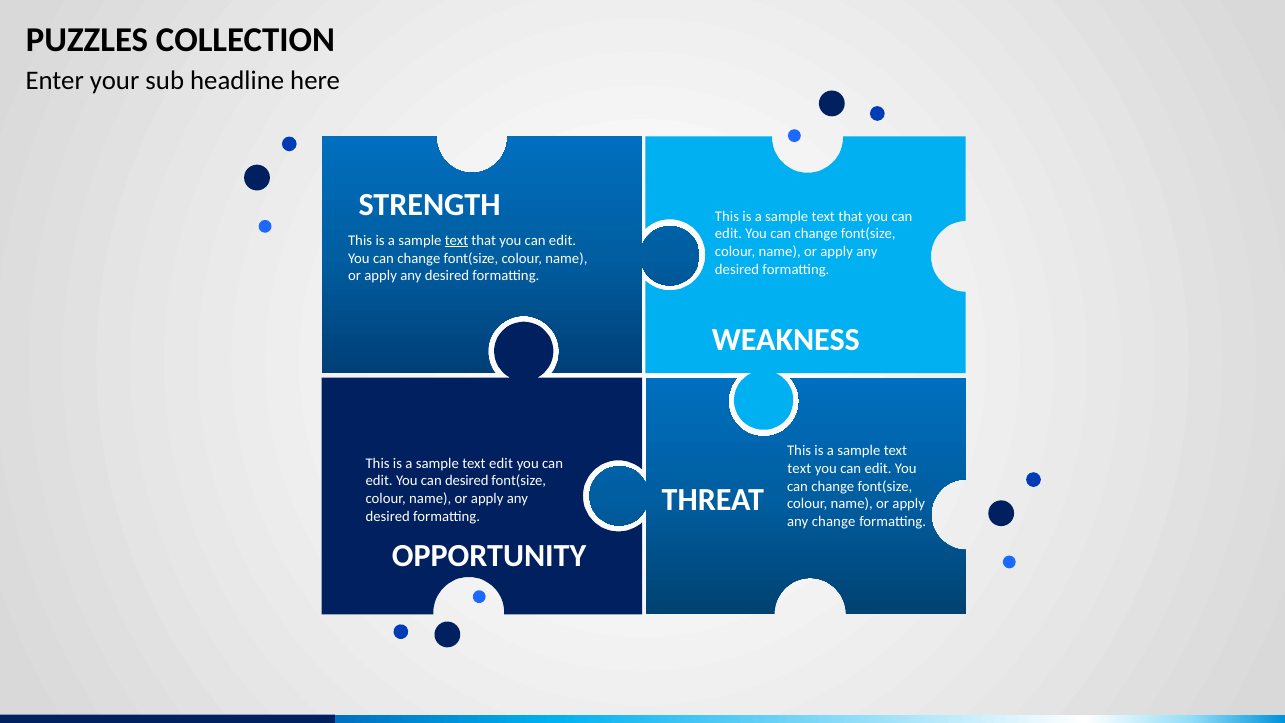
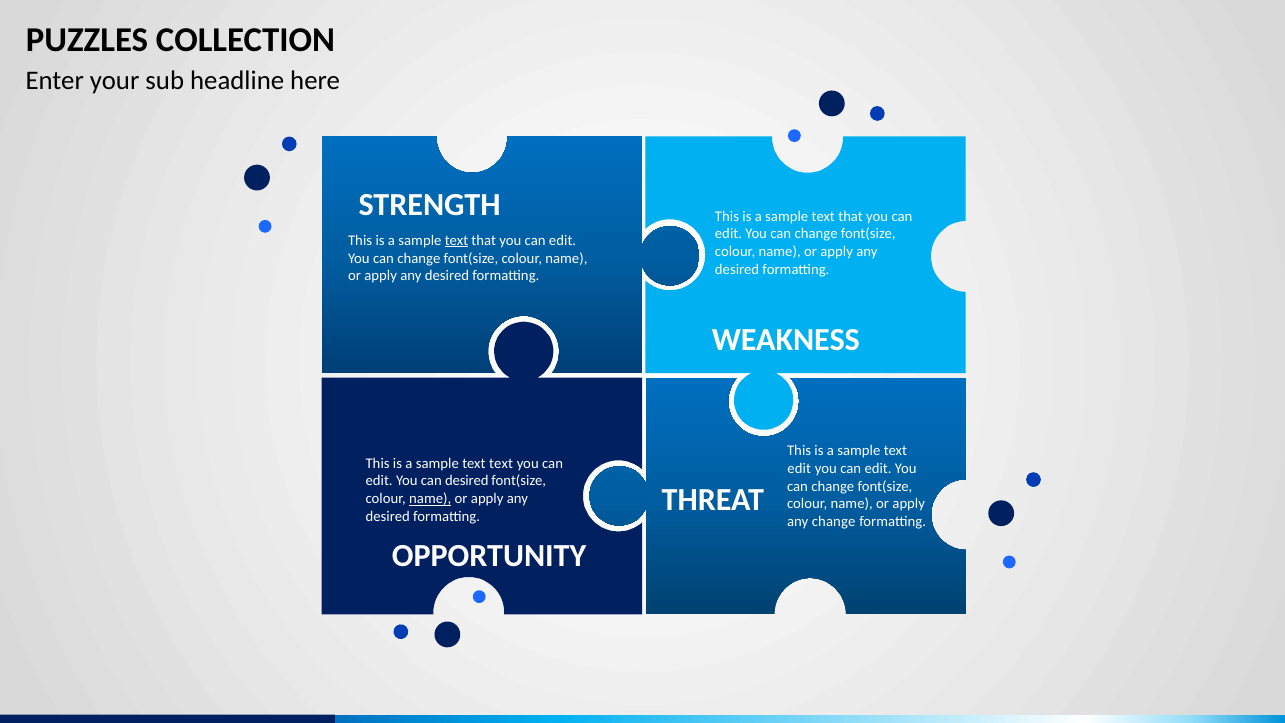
text edit: edit -> text
text at (799, 468): text -> edit
name at (430, 499) underline: none -> present
